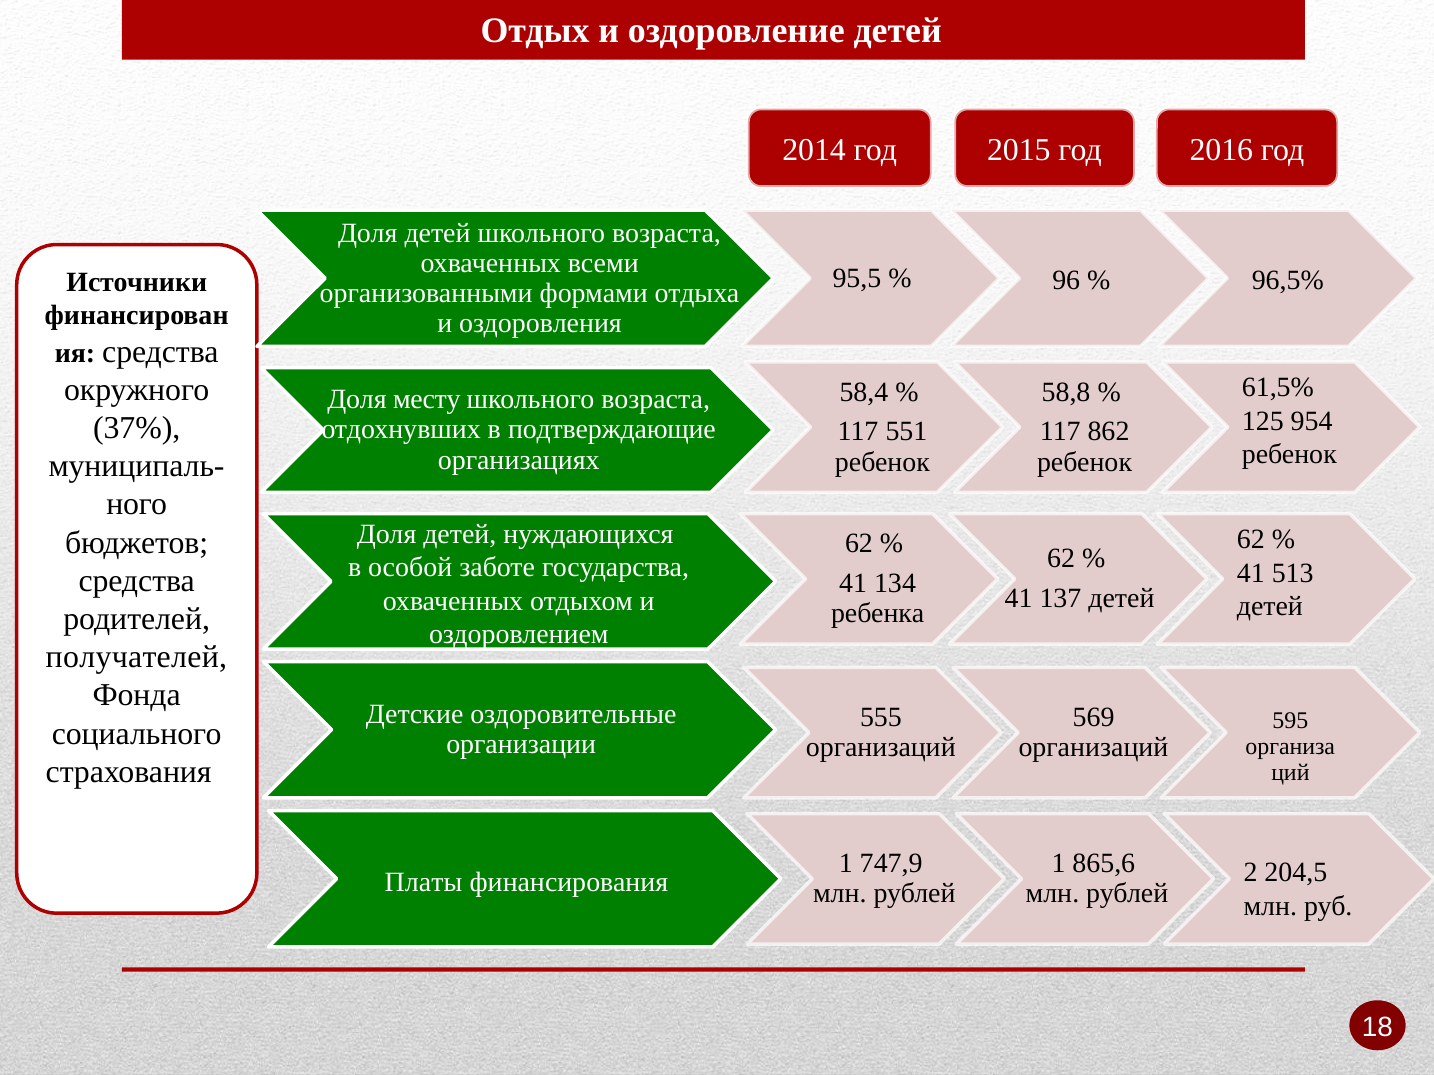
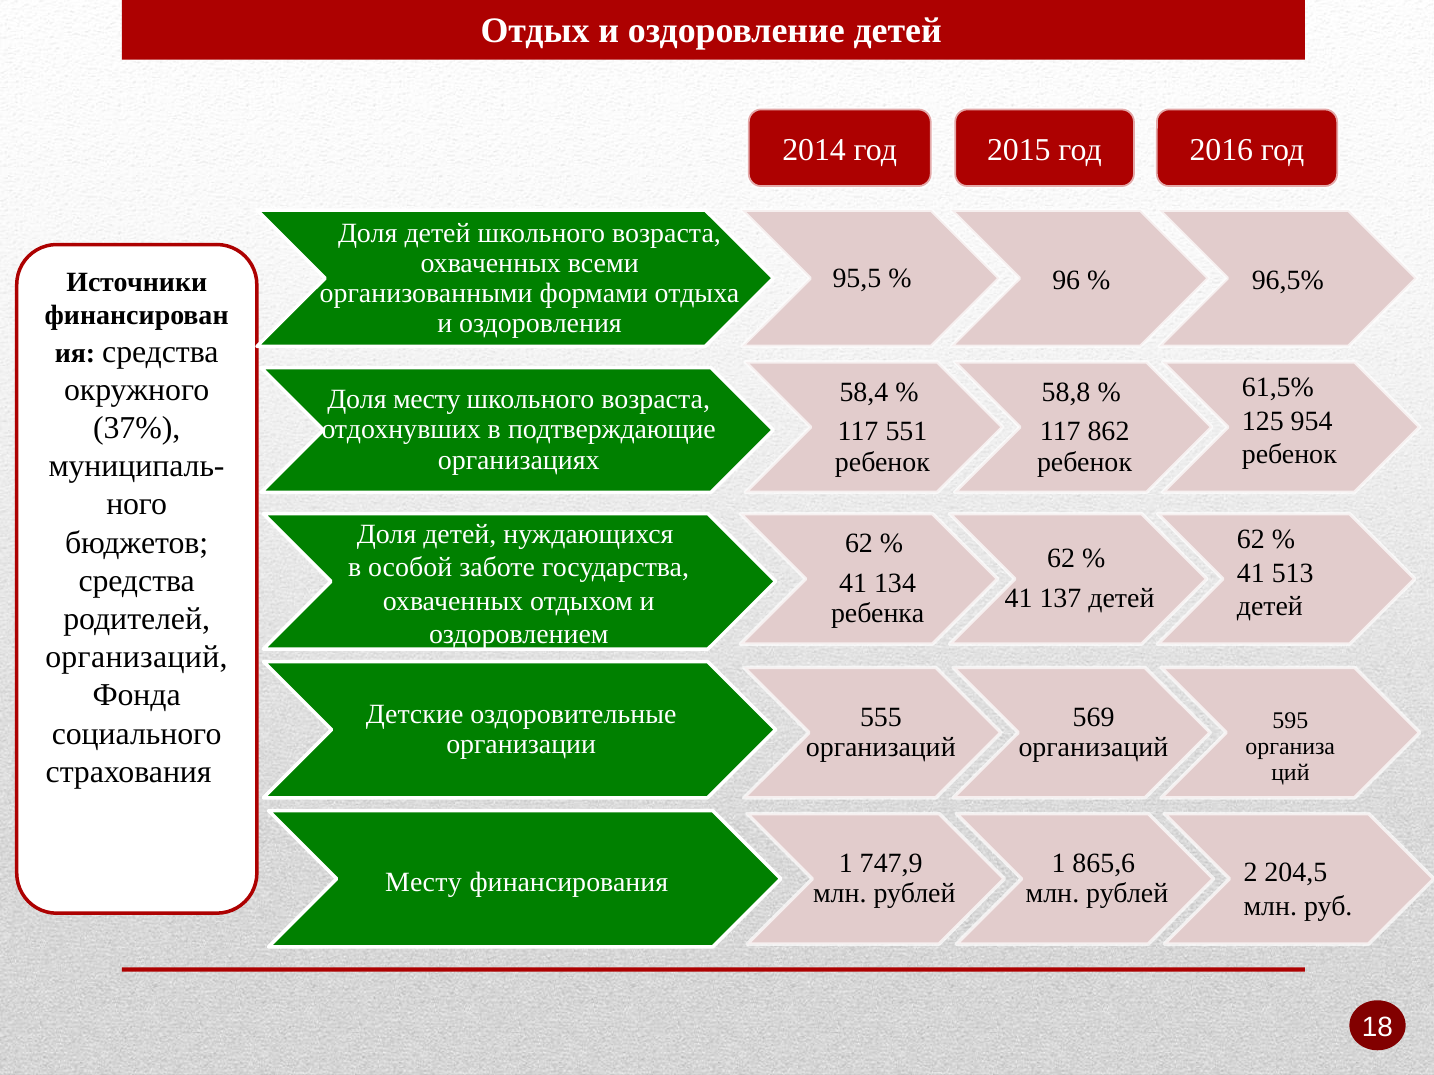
получателей at (136, 657): получателей -> организаций
Платы at (423, 883): Платы -> Месту
